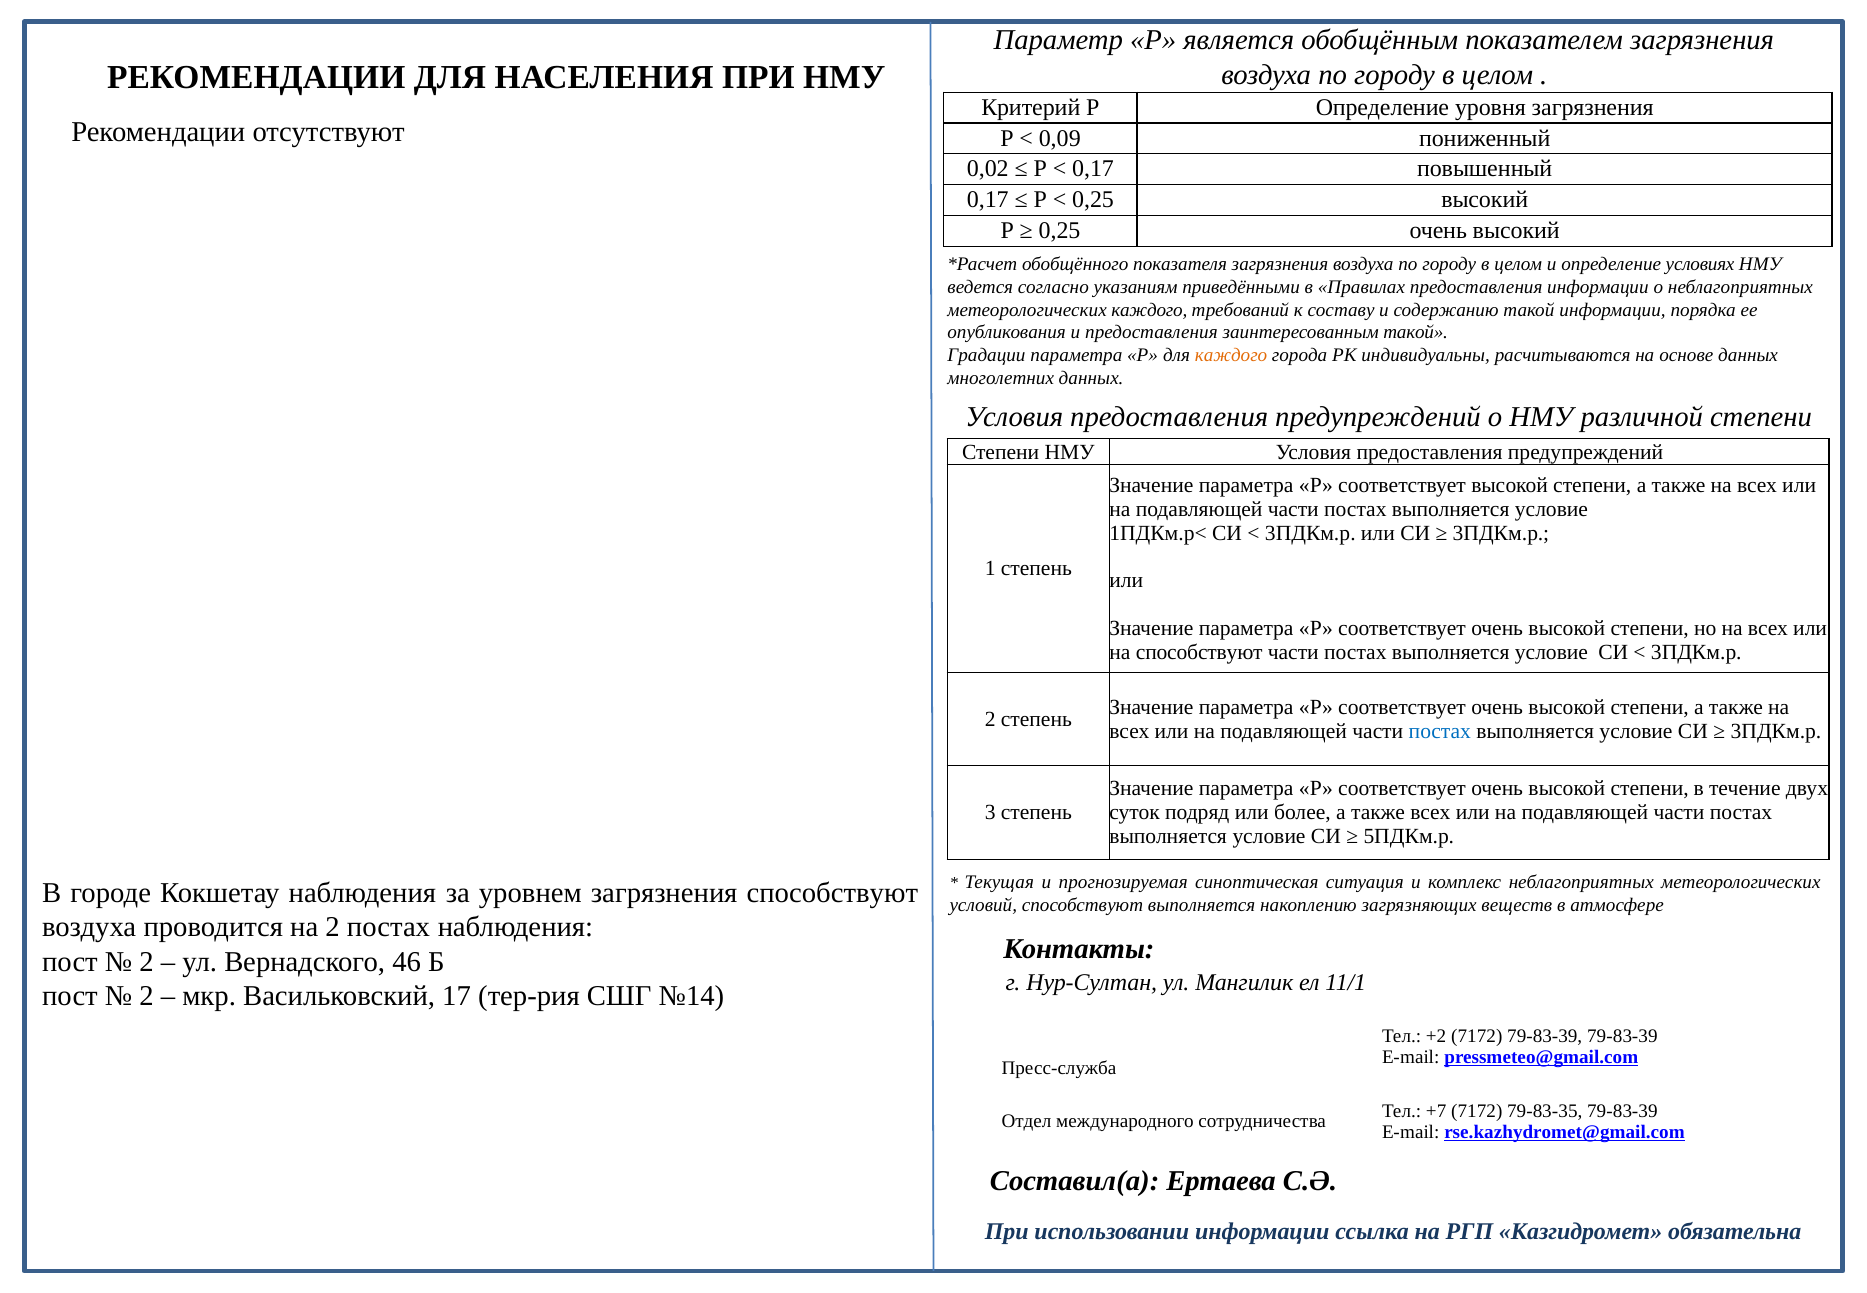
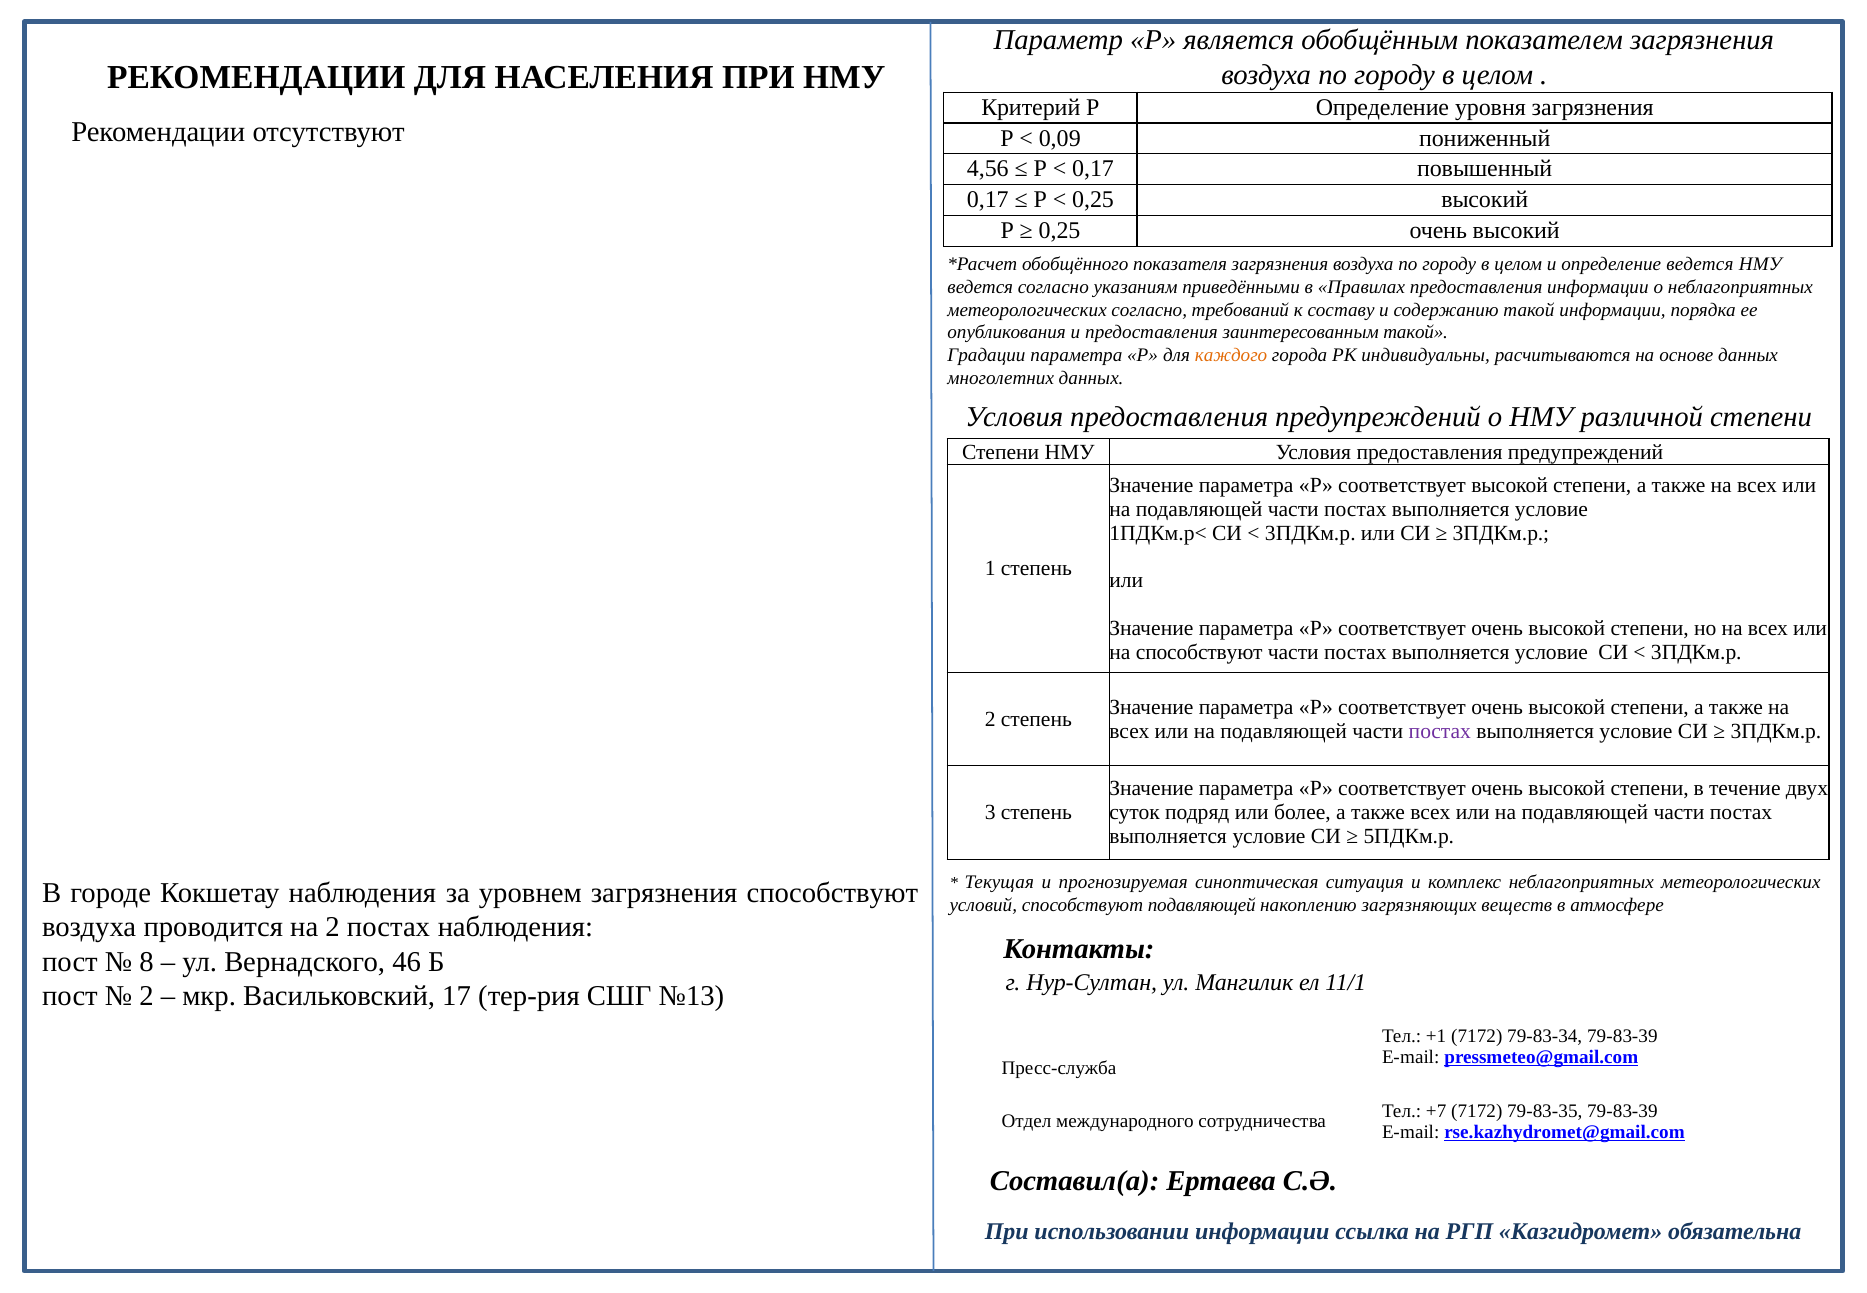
0,02: 0,02 -> 4,56
определение условиях: условиях -> ведется
метеорологических каждого: каждого -> согласно
постах at (1440, 731) colour: blue -> purple
способствуют выполняется: выполняется -> подавляющей
2 at (147, 961): 2 -> 8
№14: №14 -> №13
+2: +2 -> +1
7172 79-83-39: 79-83-39 -> 79-83-34
